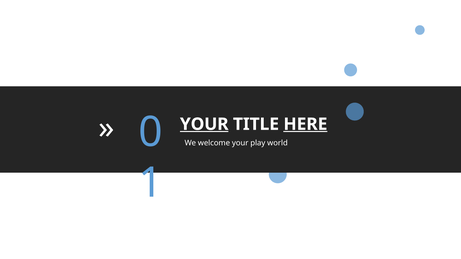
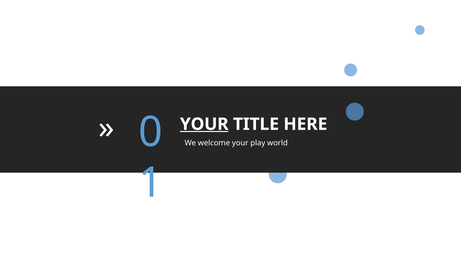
HERE underline: present -> none
